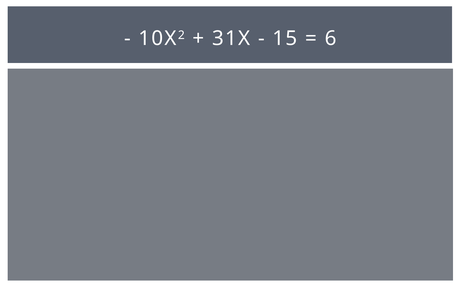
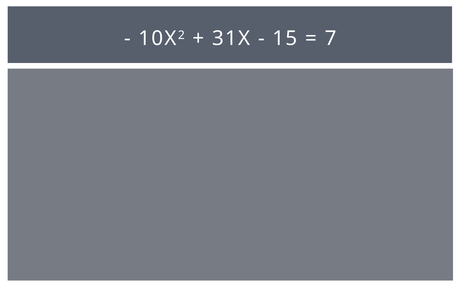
6: 6 -> 7
